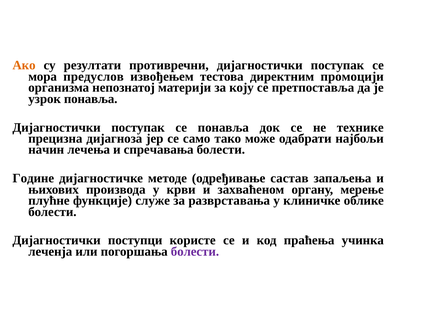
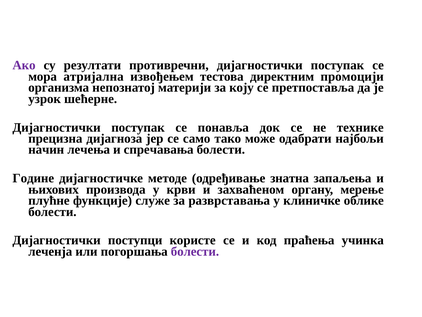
Ако colour: orange -> purple
предуслов: предуслов -> атријална
узрок понавља: понавља -> шећерне
састав: састав -> знатна
